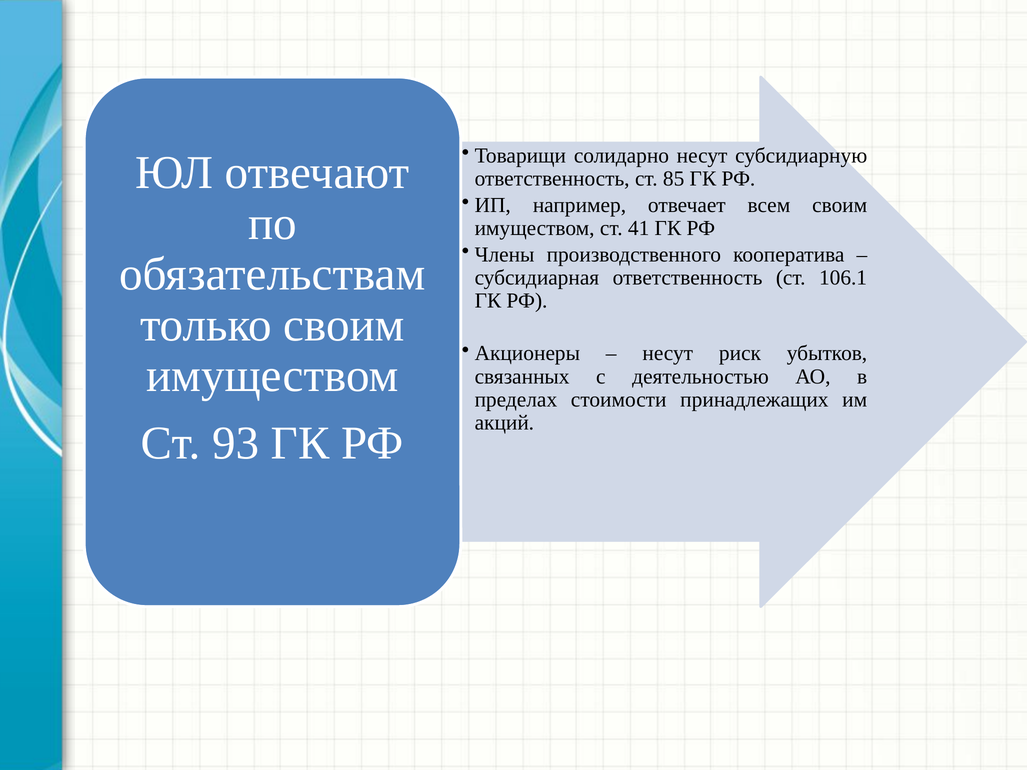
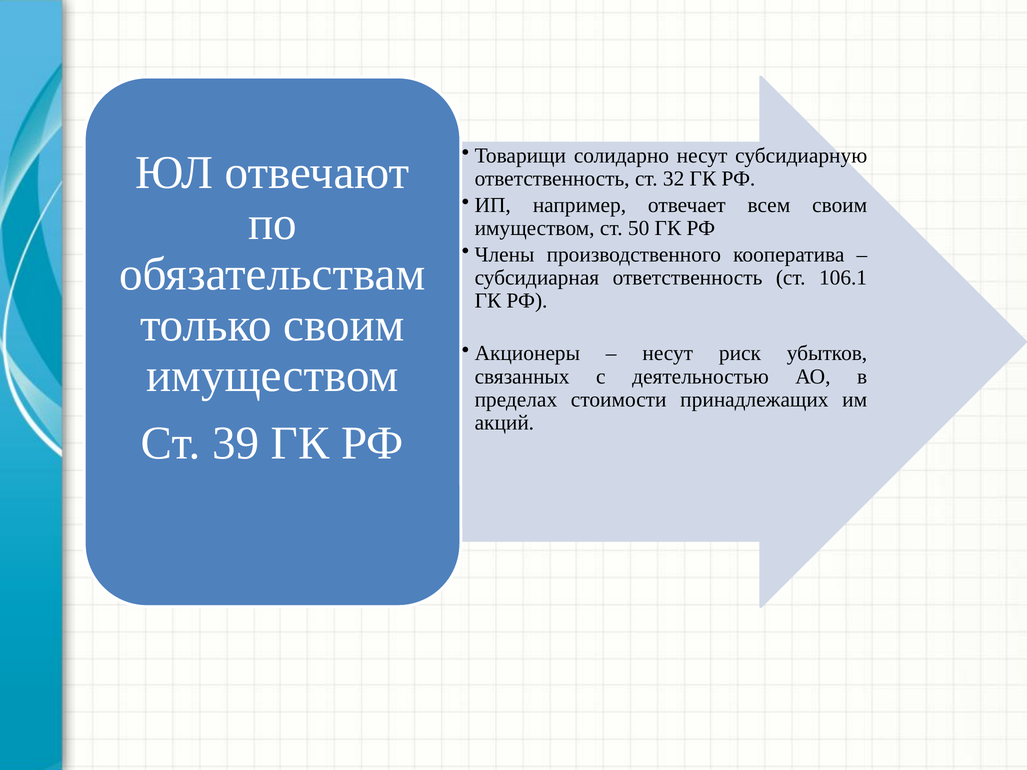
85: 85 -> 32
41: 41 -> 50
93: 93 -> 39
